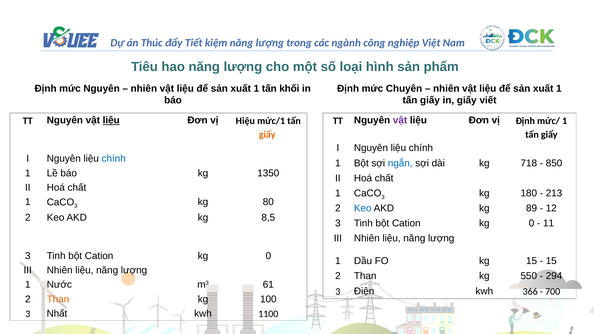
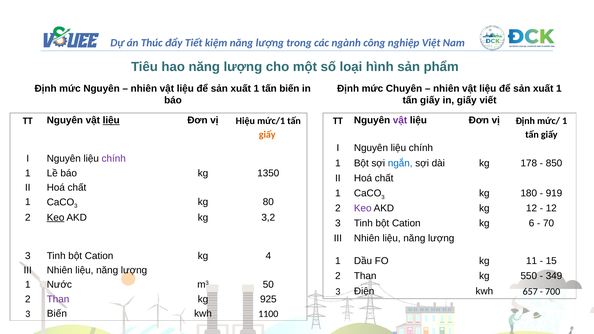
tấn khối: khối -> biến
chính at (114, 159) colour: blue -> purple
718: 718 -> 178
213: 213 -> 919
Keo at (363, 208) colour: blue -> purple
kg 89: 89 -> 12
Keo at (56, 218) underline: none -> present
8,5: 8,5 -> 3,2
0 at (532, 223): 0 -> 6
11: 11 -> 70
0 at (268, 256): 0 -> 4
kg 15: 15 -> 11
294: 294 -> 349
61: 61 -> 50
366: 366 -> 657
Than at (58, 299) colour: orange -> purple
100: 100 -> 925
3 Nhất: Nhất -> Biến
